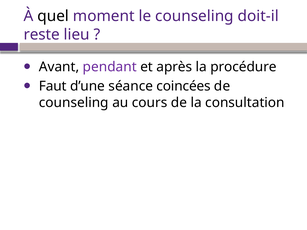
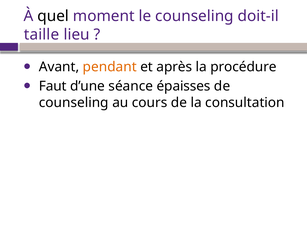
reste: reste -> taille
pendant colour: purple -> orange
coincées: coincées -> épaisses
